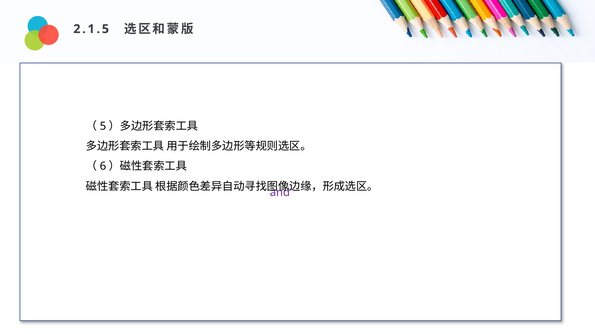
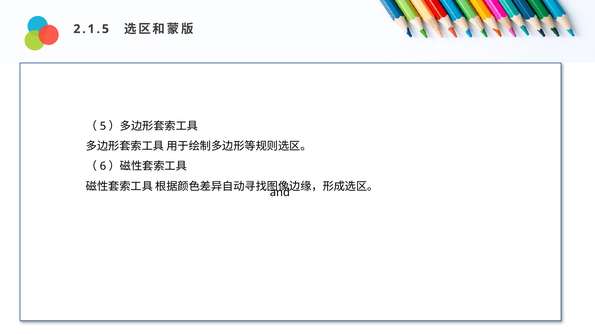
and colour: purple -> black
